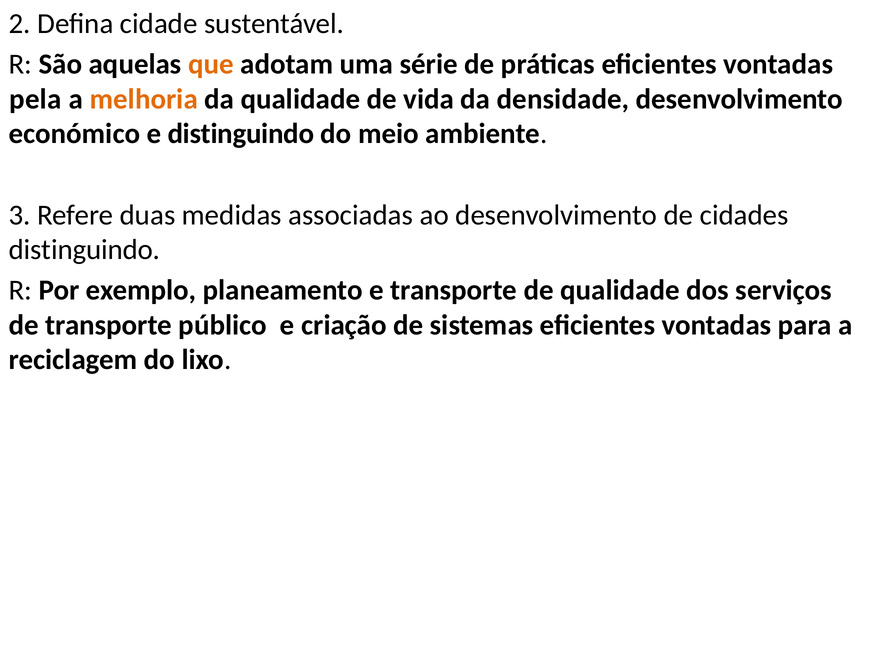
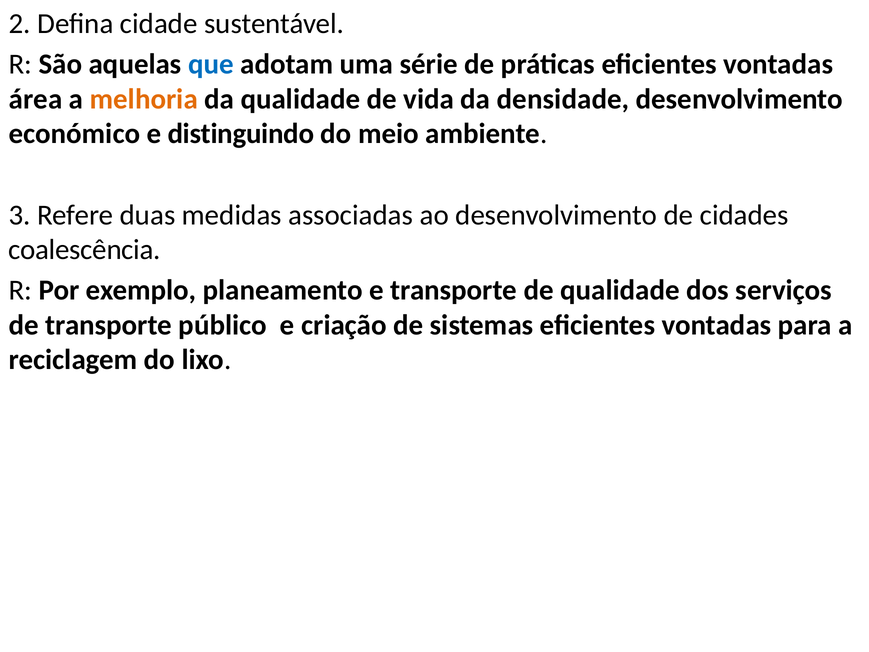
que colour: orange -> blue
pela: pela -> área
distinguindo at (84, 250): distinguindo -> coalescência
